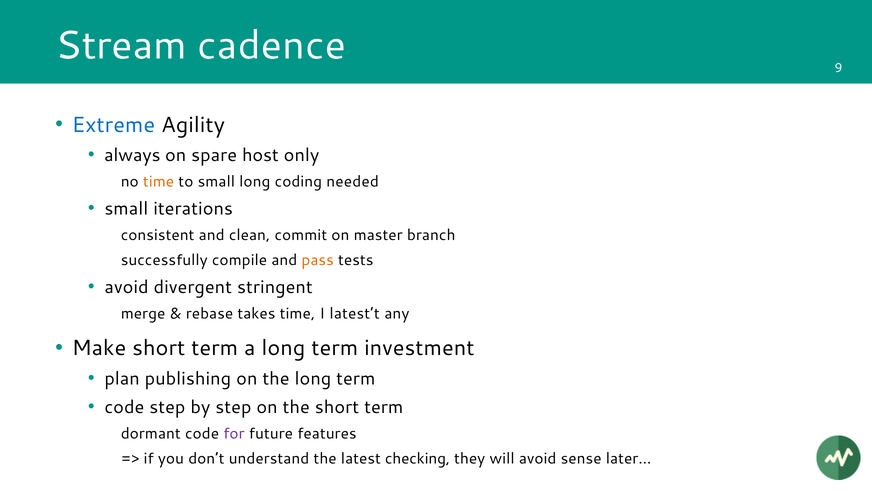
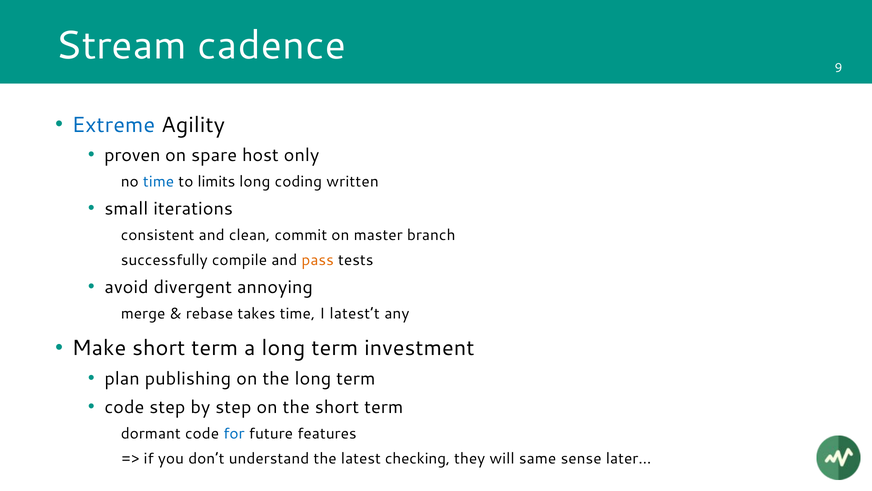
always: always -> proven
time at (159, 182) colour: orange -> blue
to small: small -> limits
needed: needed -> written
stringent: stringent -> annoying
for colour: purple -> blue
will avoid: avoid -> same
